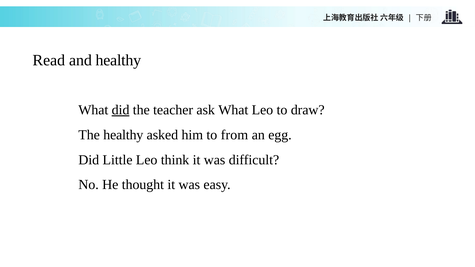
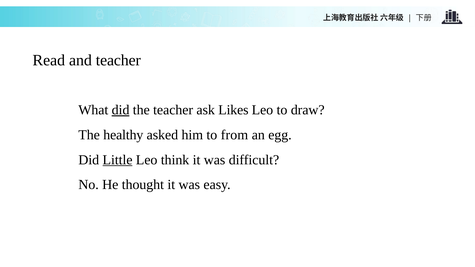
and healthy: healthy -> teacher
ask What: What -> Likes
Little underline: none -> present
